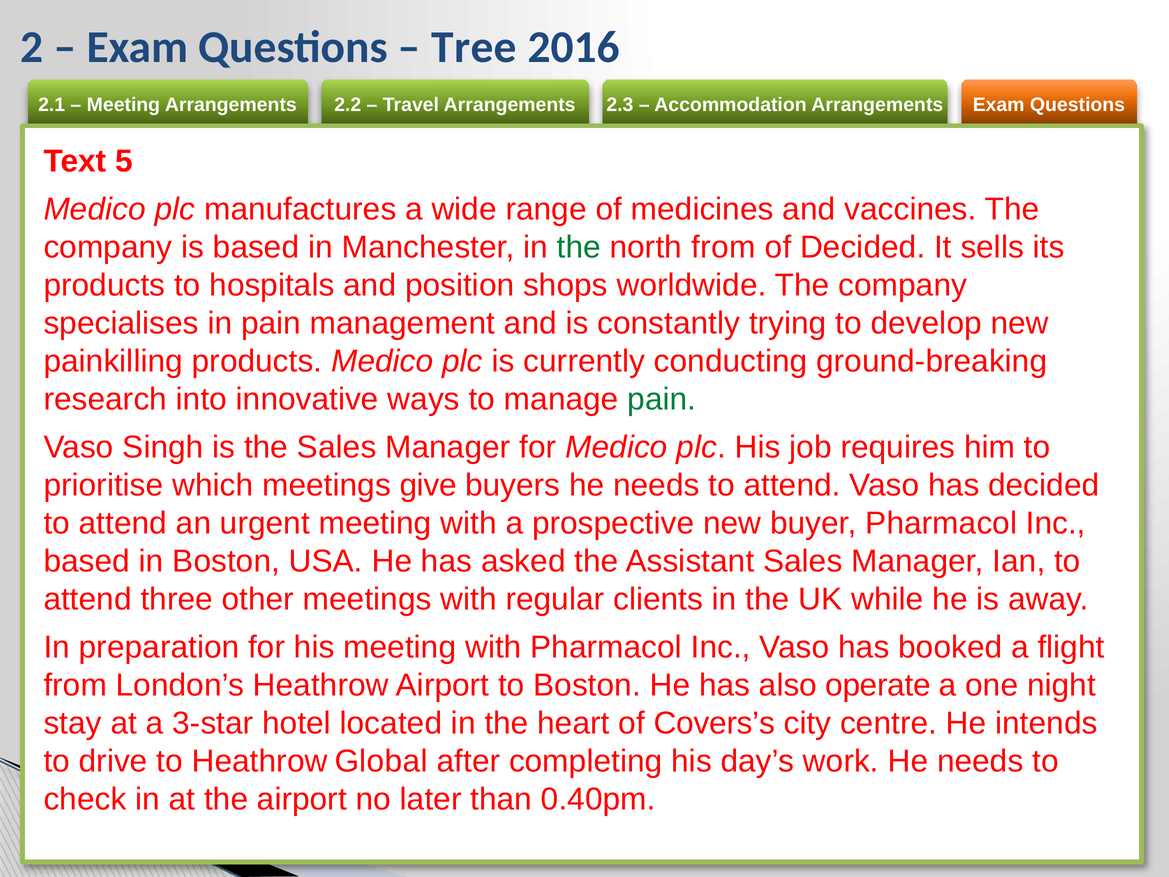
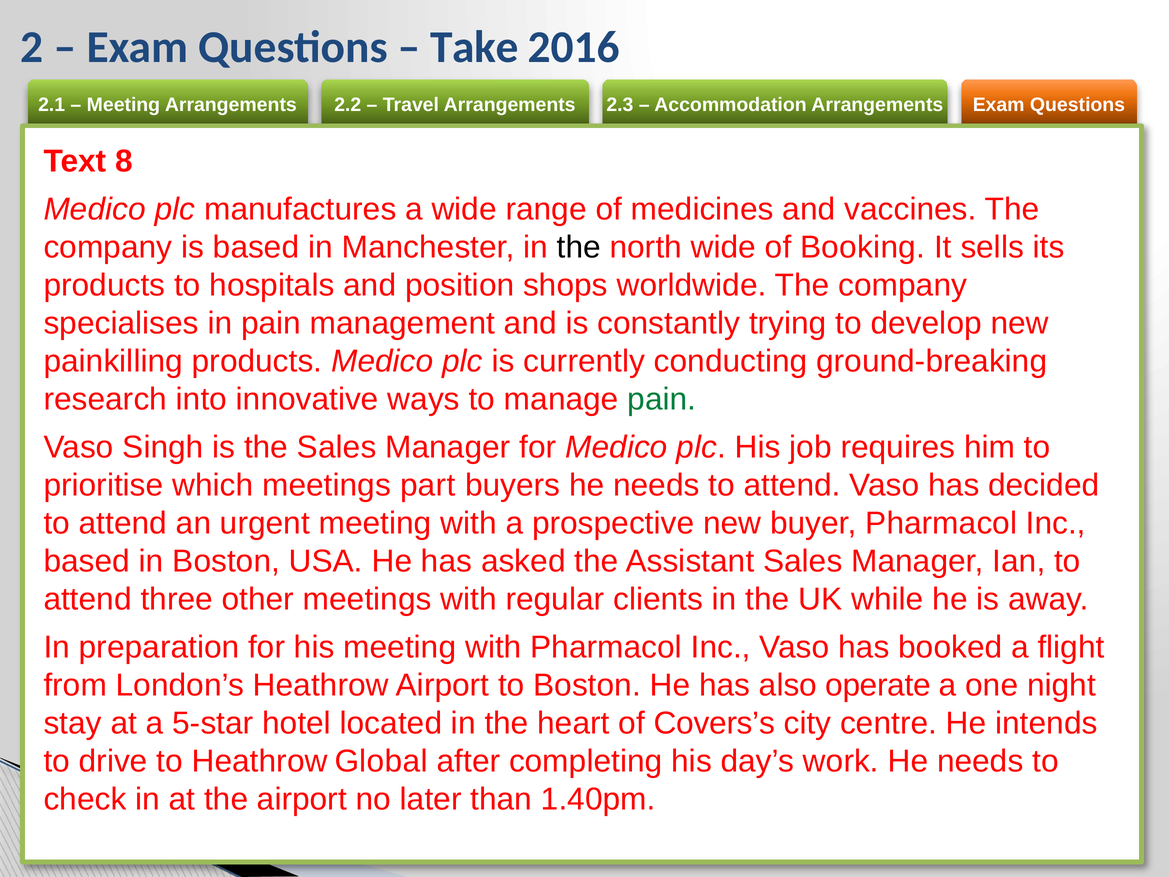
Tree: Tree -> Take
5: 5 -> 8
the at (579, 247) colour: green -> black
north from: from -> wide
of Decided: Decided -> Booking
give: give -> part
3-star: 3-star -> 5-star
0.40pm: 0.40pm -> 1.40pm
